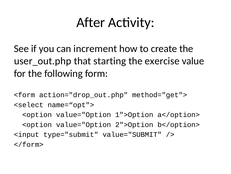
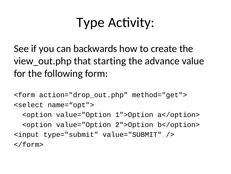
After: After -> Type
increment: increment -> backwards
user_out.php: user_out.php -> view_out.php
exercise: exercise -> advance
